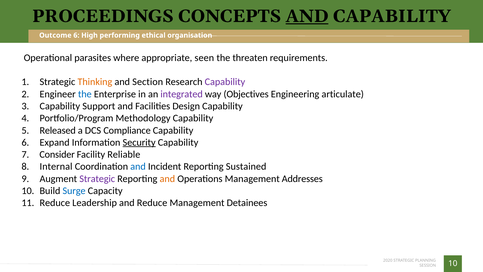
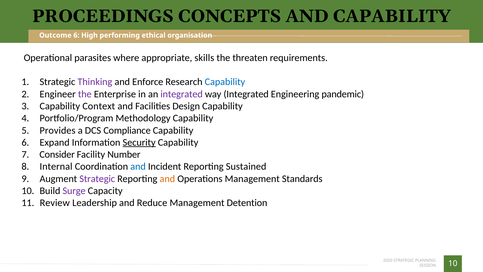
AND at (307, 16) underline: present -> none
seen: seen -> skills
Thinking colour: orange -> purple
Section: Section -> Enforce
Capability at (225, 82) colour: purple -> blue
the at (85, 94) colour: blue -> purple
way Objectives: Objectives -> Integrated
articulate: articulate -> pandemic
Support: Support -> Context
Released: Released -> Provides
Reliable: Reliable -> Number
Addresses: Addresses -> Standards
Surge colour: blue -> purple
Reduce at (55, 203): Reduce -> Review
Detainees: Detainees -> Detention
